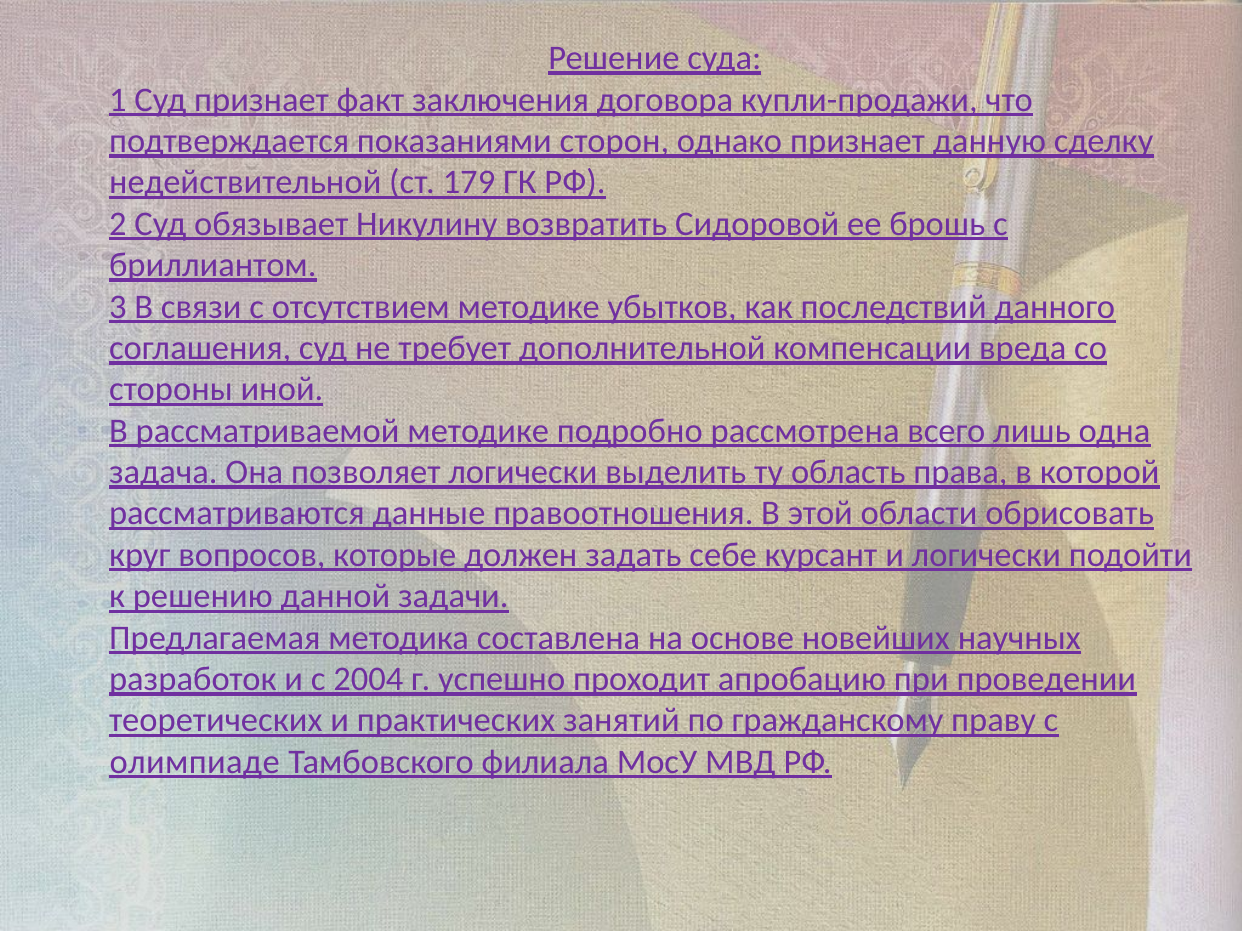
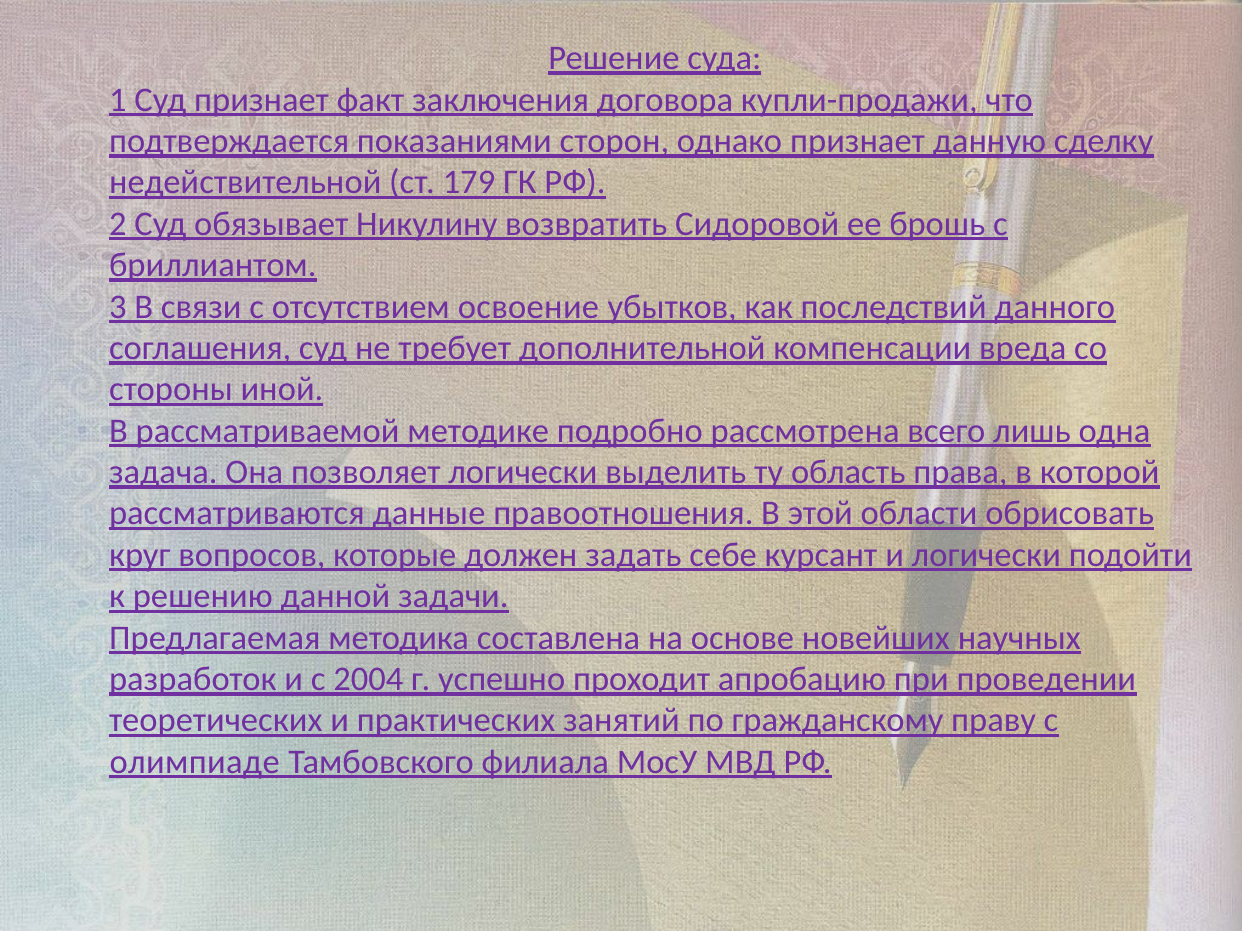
отсутствием методике: методике -> освоение
